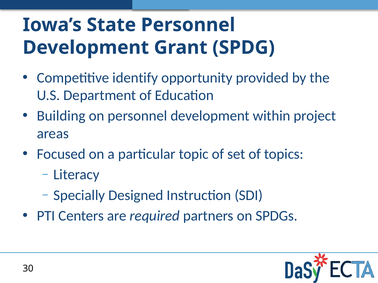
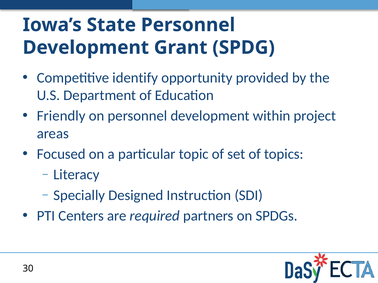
Building: Building -> Friendly
